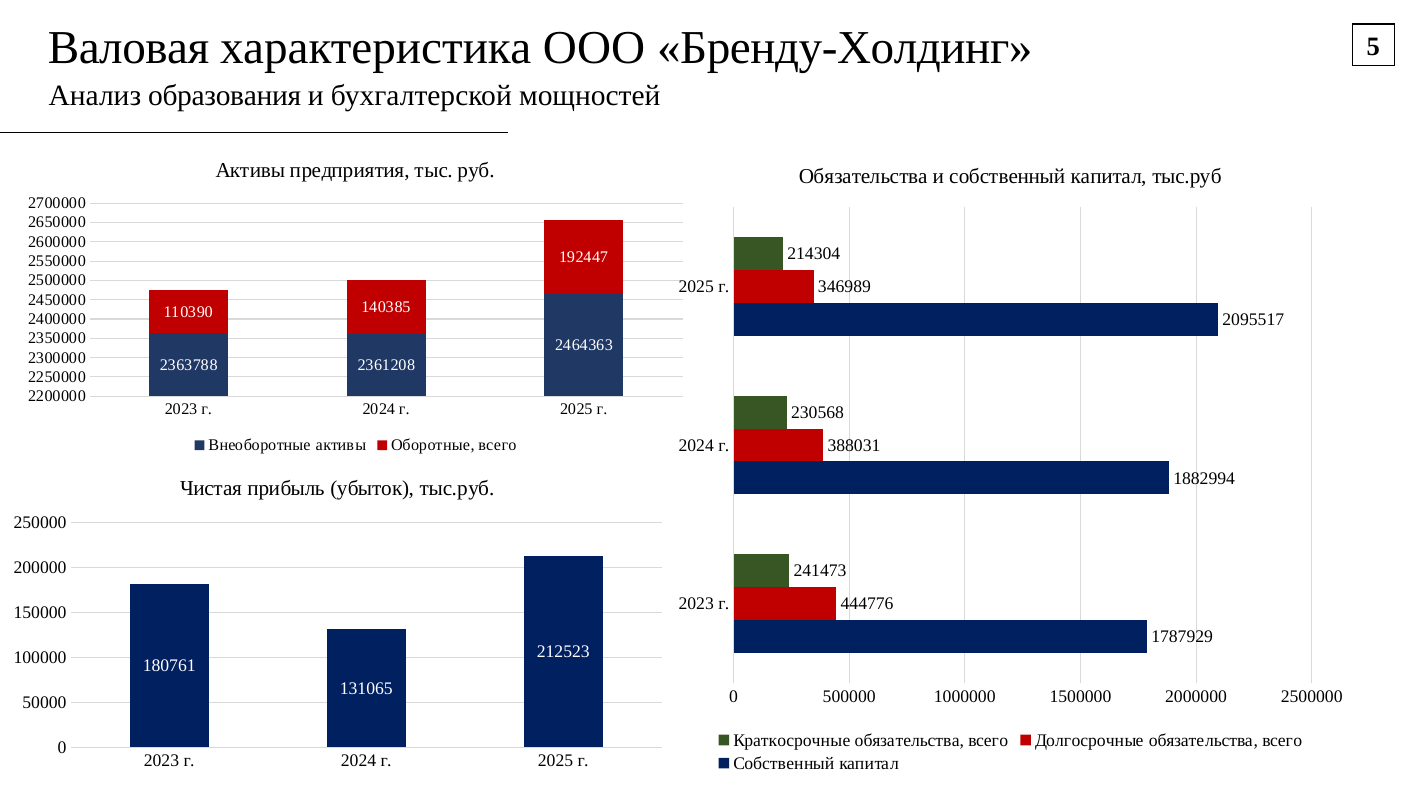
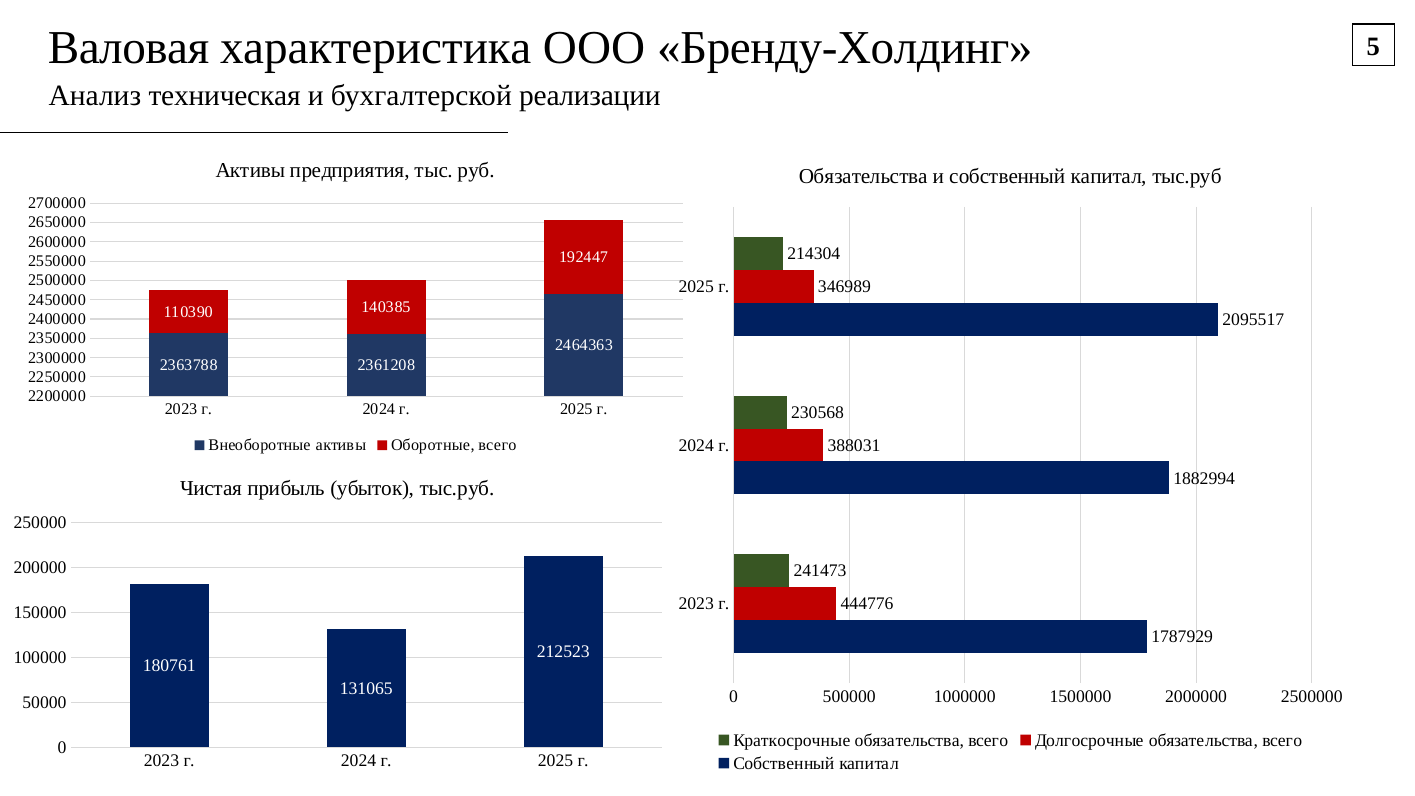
образования: образования -> техническая
мощностей: мощностей -> реализации
